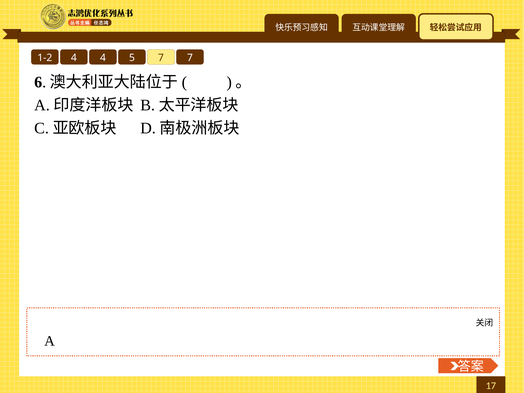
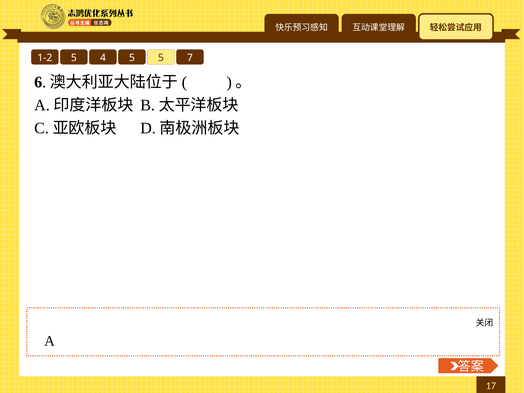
1-2 4: 4 -> 5
5 7: 7 -> 5
